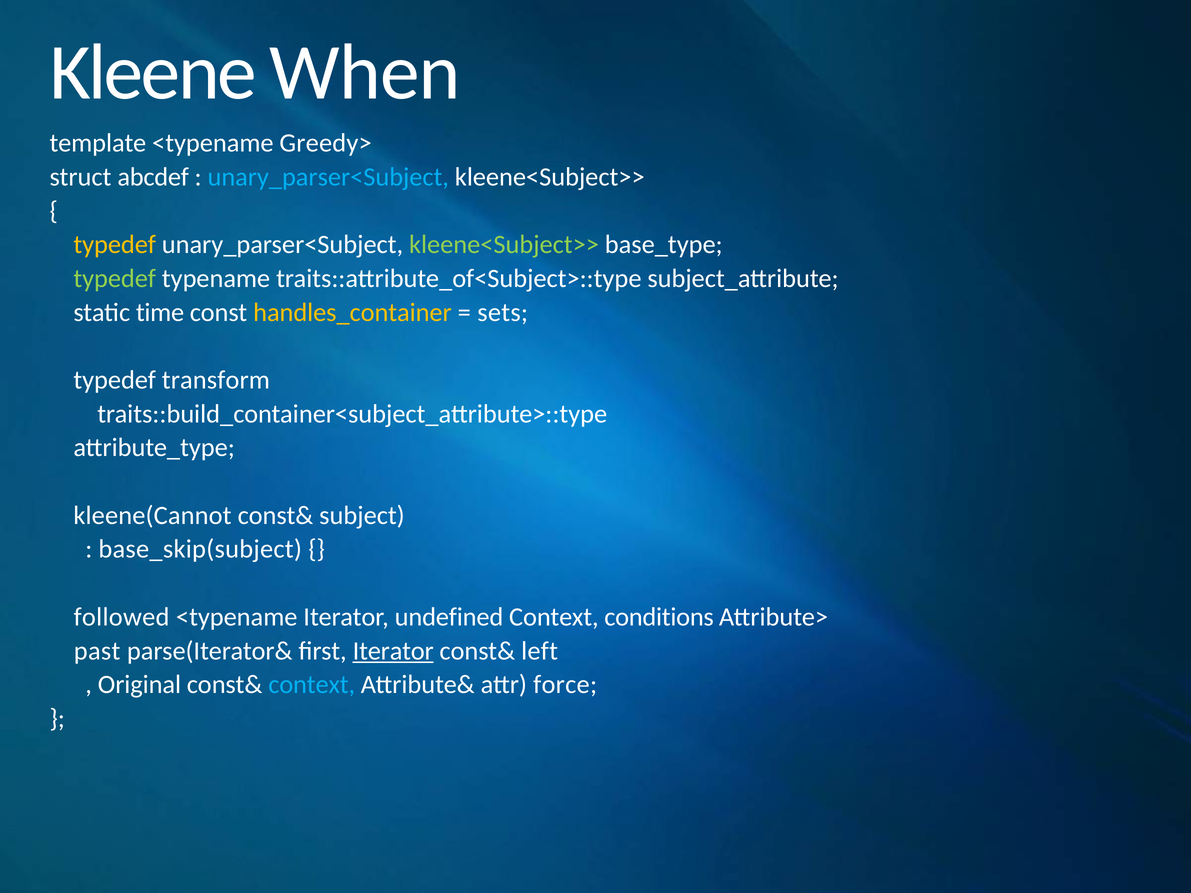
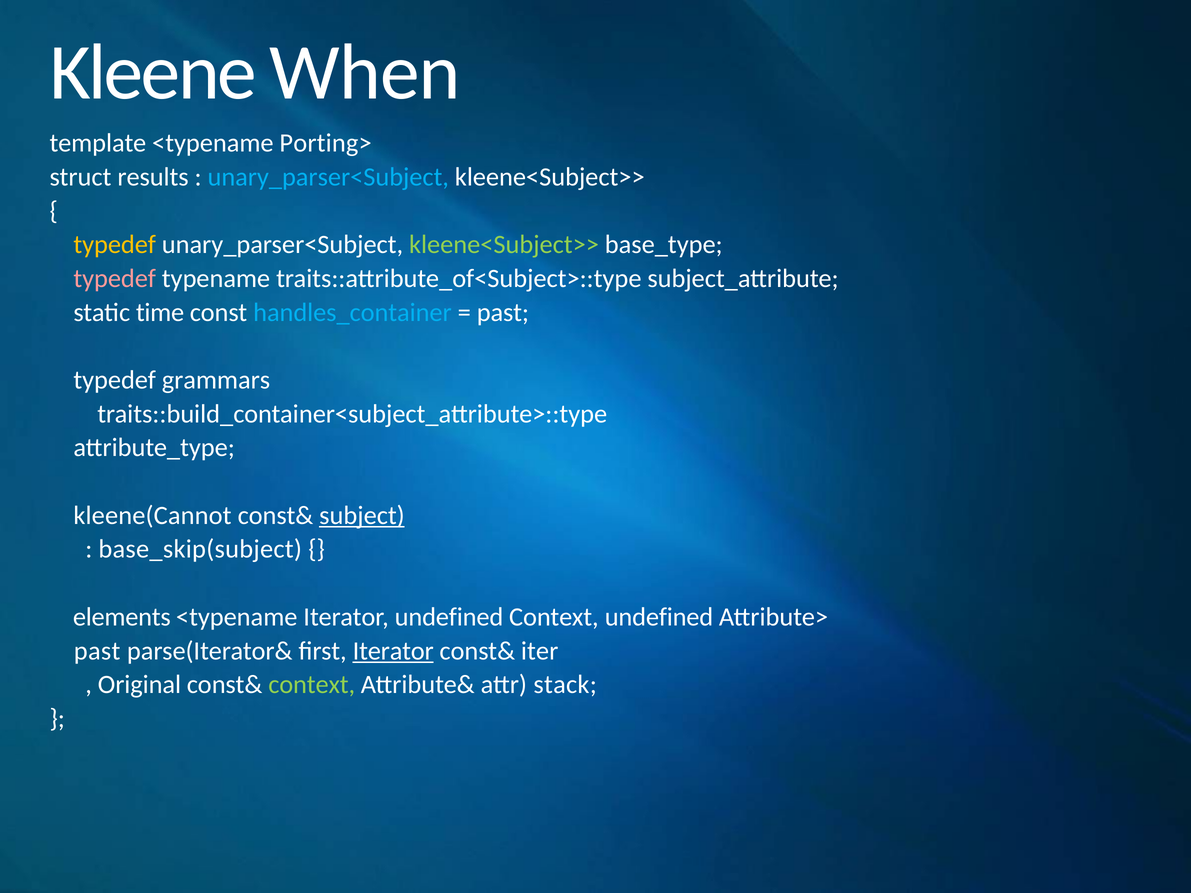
Greedy>: Greedy> -> Porting>
abcdef: abcdef -> results
typedef at (115, 279) colour: light green -> pink
handles_container colour: yellow -> light blue
sets at (503, 312): sets -> past
transform: transform -> grammars
subject underline: none -> present
followed: followed -> elements
Context conditions: conditions -> undefined
left: left -> iter
context at (312, 685) colour: light blue -> light green
force: force -> stack
